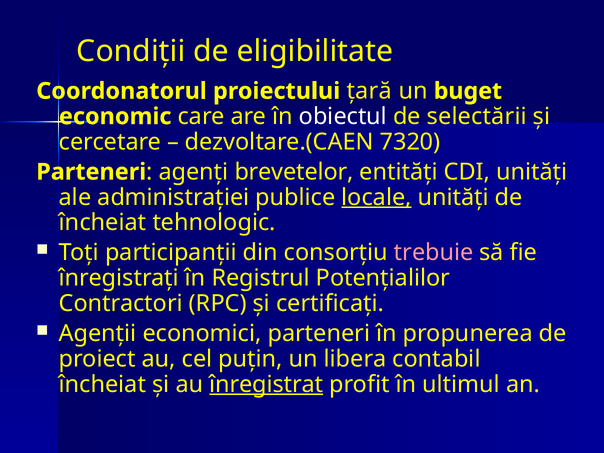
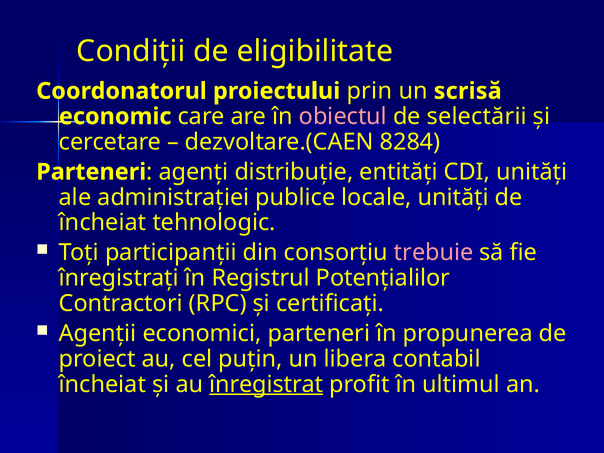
ţară: ţară -> prin
buget: buget -> scrisă
obiectul colour: white -> pink
7320: 7320 -> 8284
brevetelor: brevetelor -> distribuţie
locale underline: present -> none
